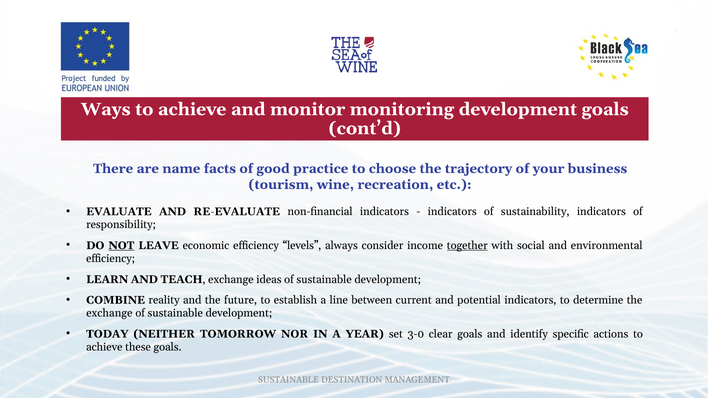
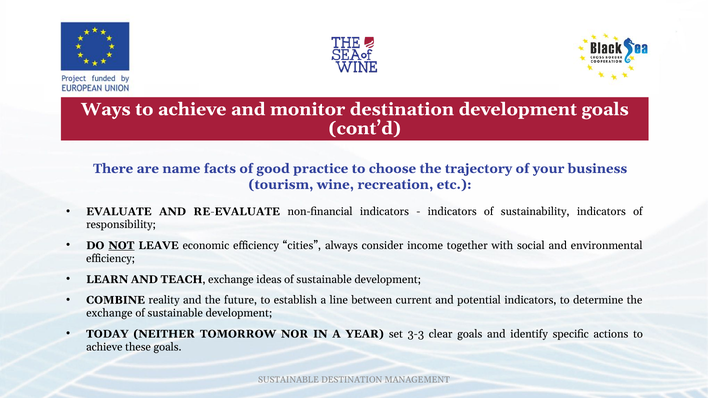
monitor monitoring: monitoring -> destination
levels: levels -> cities
together underline: present -> none
3-0: 3-0 -> 3-3
